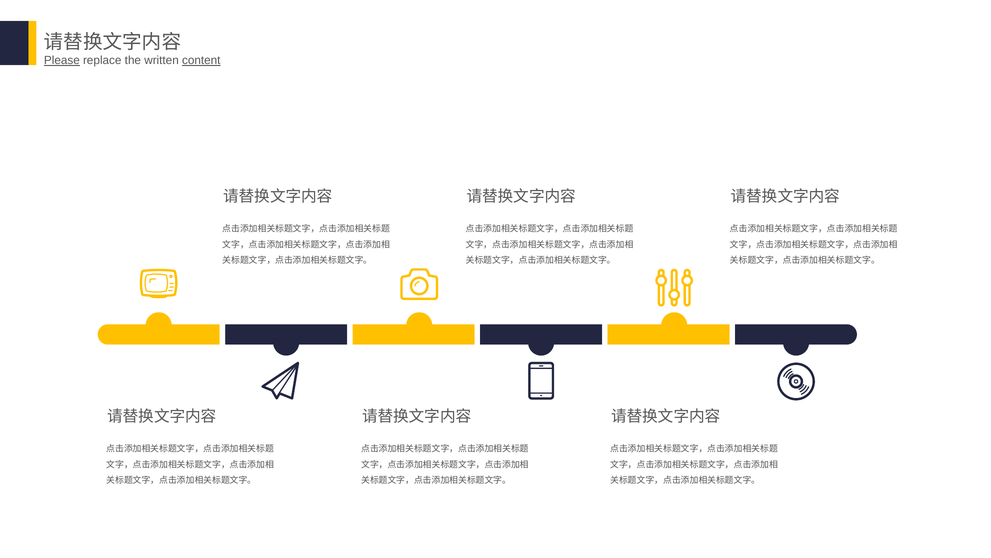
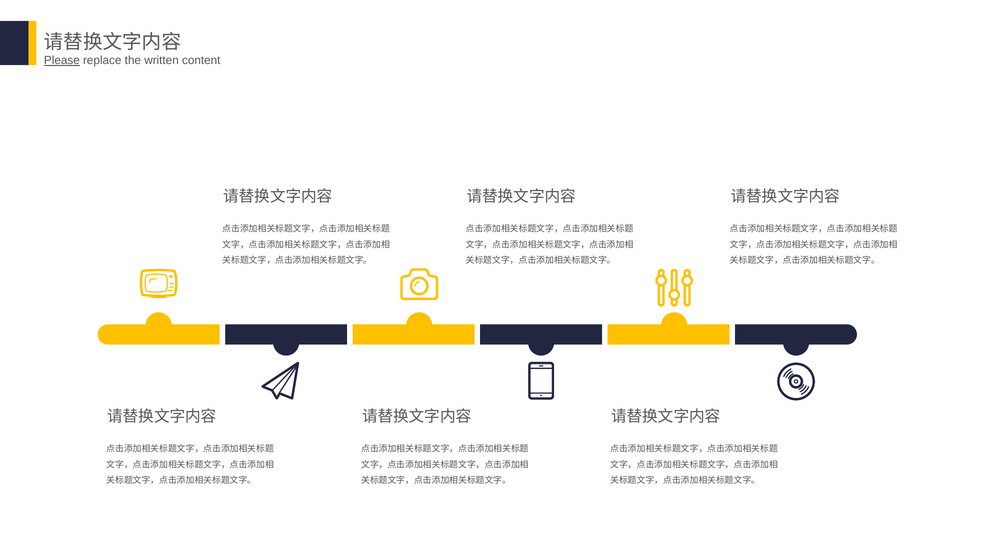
content underline: present -> none
